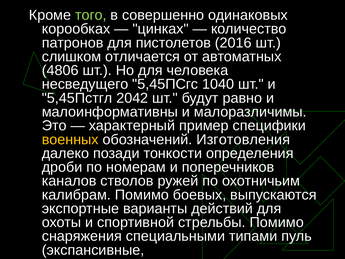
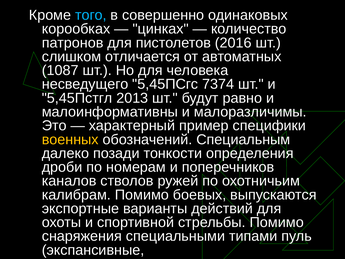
того colour: light green -> light blue
4806: 4806 -> 1087
1040: 1040 -> 7374
2042: 2042 -> 2013
Изготовления: Изготовления -> Специальным
